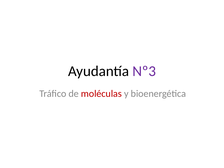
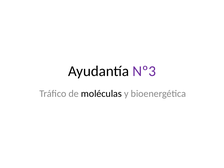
moléculas colour: red -> black
